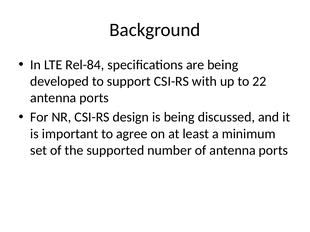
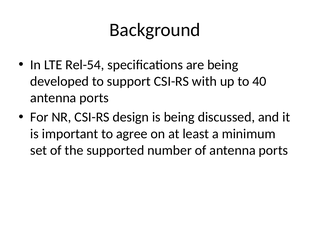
Rel-84: Rel-84 -> Rel-54
22: 22 -> 40
